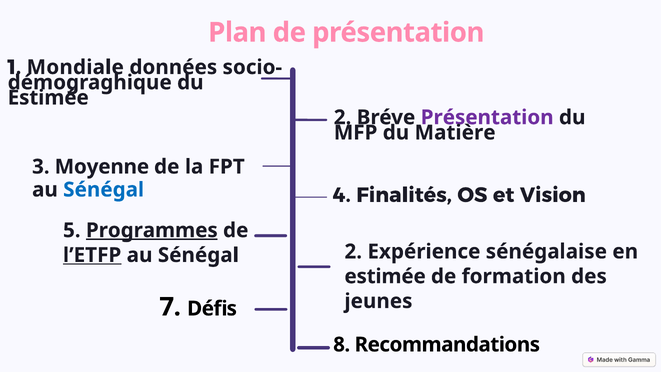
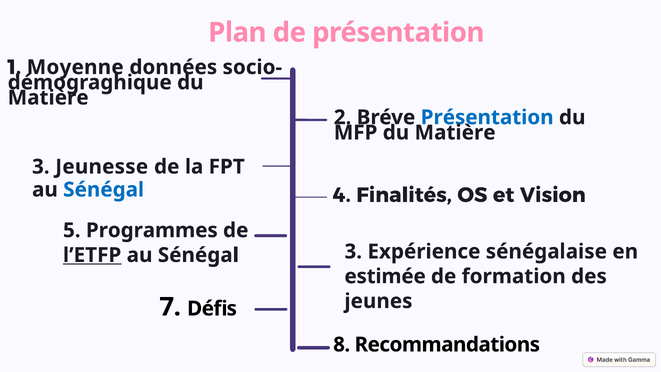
Mondiale: Mondiale -> Moyenne
Estimée at (48, 98): Estimée -> Matière
Présentation at (487, 117) colour: purple -> blue
Moyenne: Moyenne -> Jeunesse
Programmes underline: present -> none
Sénégal 2: 2 -> 3
